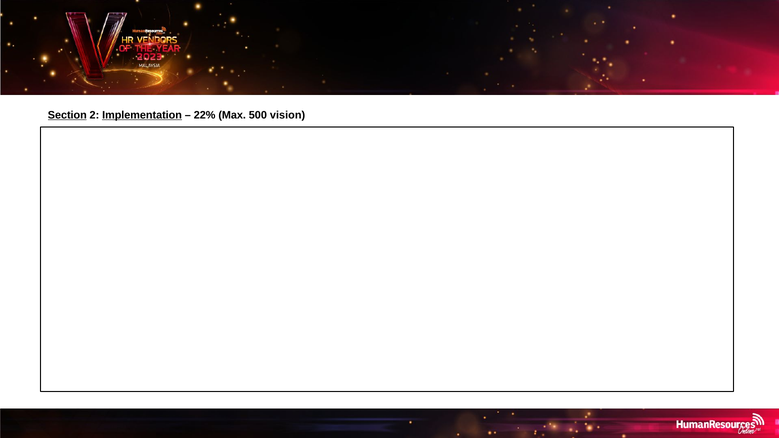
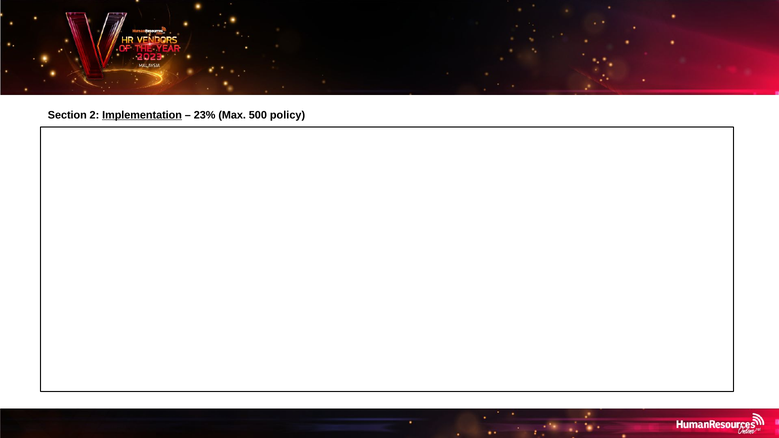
Section underline: present -> none
22%: 22% -> 23%
vision: vision -> policy
